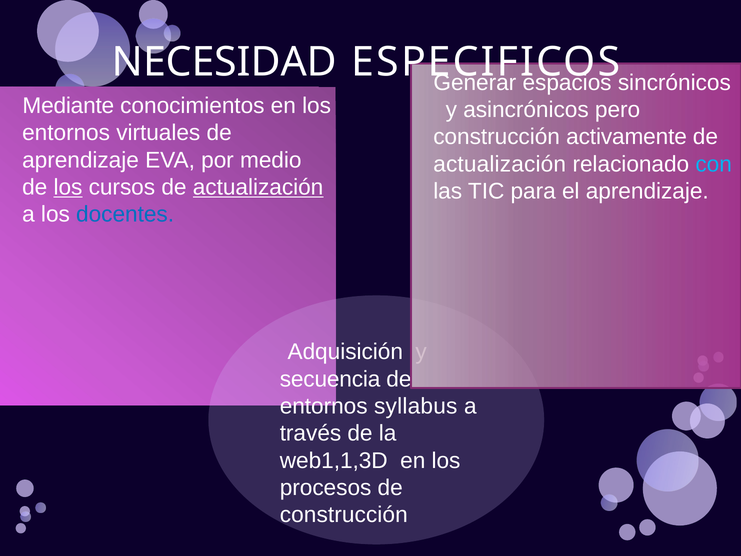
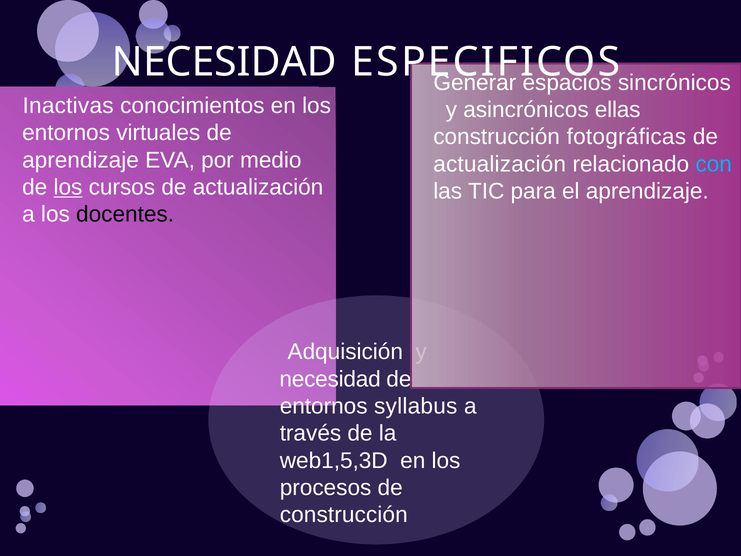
Mediante: Mediante -> Inactivas
pero: pero -> ellas
activamente: activamente -> fotográficas
actualización at (258, 187) underline: present -> none
docentes colour: blue -> black
secuencia at (330, 379): secuencia -> necesidad
web1,1,3D: web1,1,3D -> web1,5,3D
